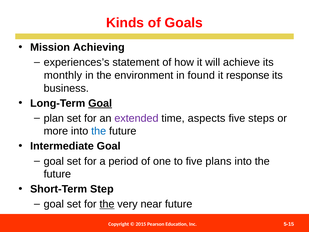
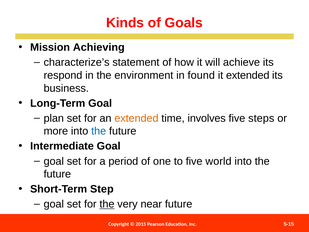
experiences’s: experiences’s -> characterize’s
monthly: monthly -> respond
it response: response -> extended
Goal at (100, 103) underline: present -> none
extended at (136, 118) colour: purple -> orange
aspects: aspects -> involves
plans: plans -> world
